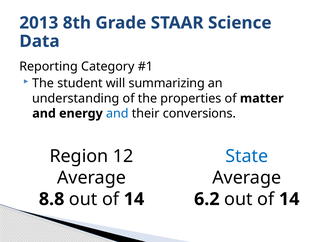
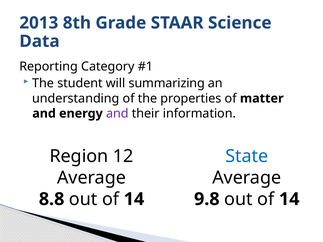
and at (117, 114) colour: blue -> purple
conversions: conversions -> information
6.2: 6.2 -> 9.8
